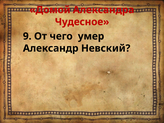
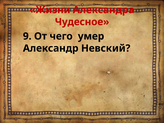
Домой: Домой -> Жизни
